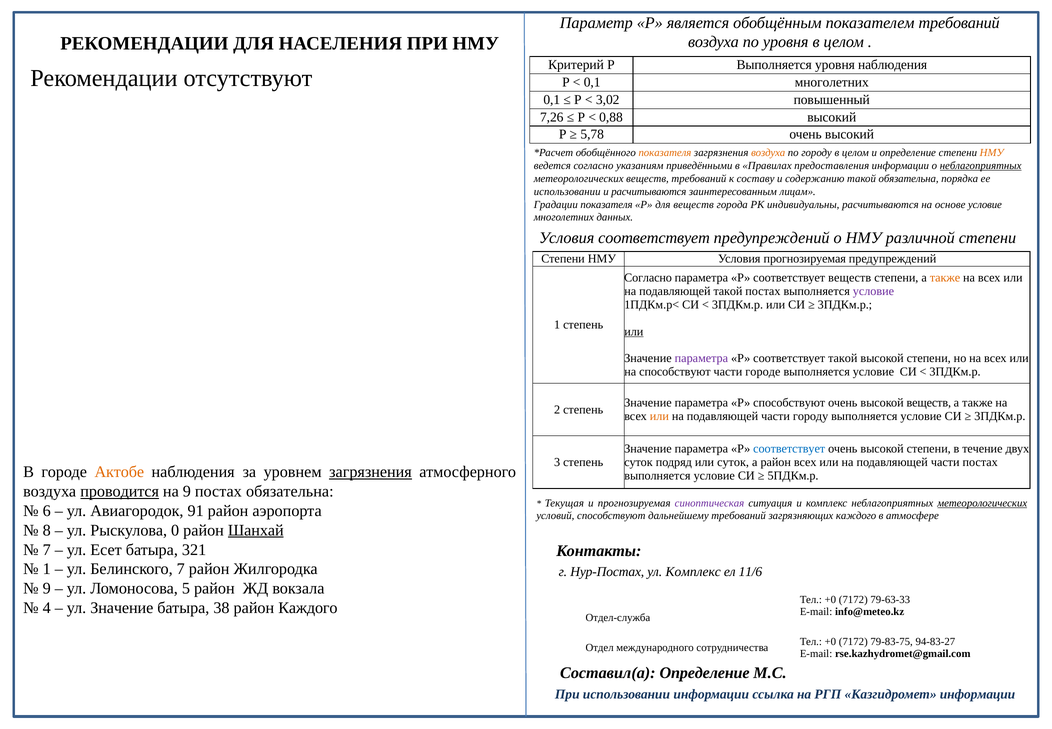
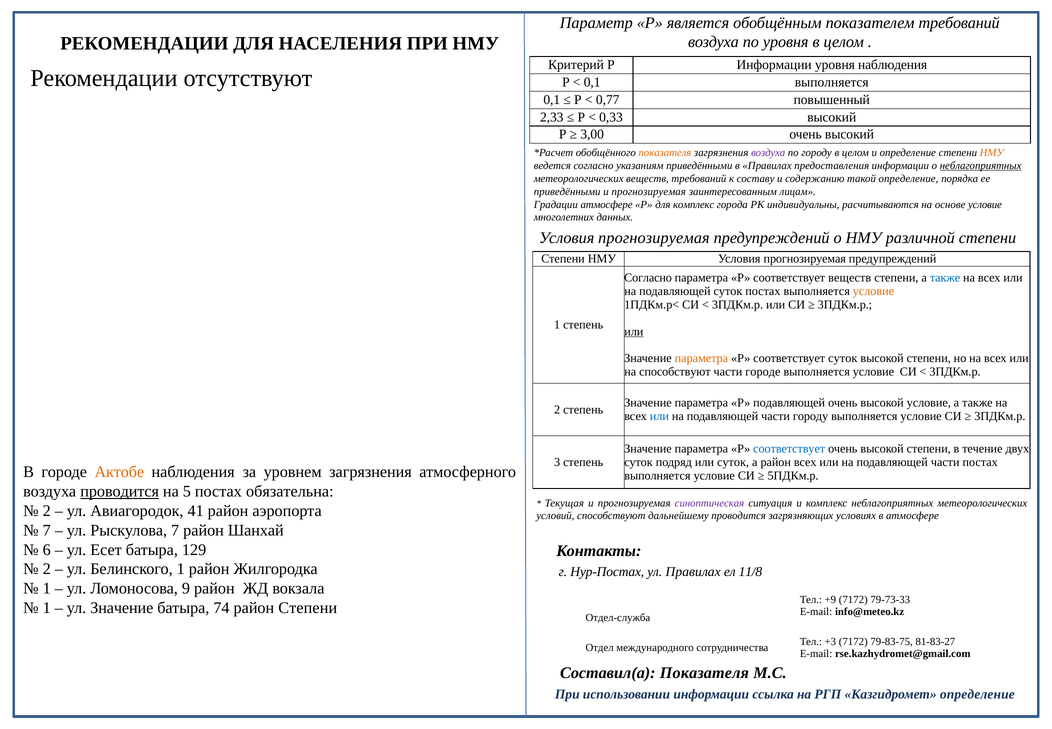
Р Выполняется: Выполняется -> Информации
0,1 многолетних: многолетних -> выполняется
3,02: 3,02 -> 0,77
7,26: 7,26 -> 2,33
0,88: 0,88 -> 0,33
5,78: 5,78 -> 3,00
воздуха at (768, 153) colour: orange -> purple
такой обязательна: обязательна -> определение
использовании at (567, 191): использовании -> приведёнными
расчитываются at (649, 191): расчитываются -> прогнозируемая
Градации показателя: показателя -> атмосфере
для веществ: веществ -> комплекс
соответствует at (654, 237): соответствует -> прогнозируемая
также at (945, 277) colour: orange -> blue
подавляющей такой: такой -> суток
условие at (873, 291) colour: purple -> orange
параметра at (701, 358) colour: purple -> orange
соответствует такой: такой -> суток
Р способствуют: способствуют -> подавляющей
высокой веществ: веществ -> условие
или at (659, 416) colour: orange -> blue
загрязнения at (371, 471) underline: present -> none
на 9: 9 -> 5
метеорологических at (982, 503) underline: present -> none
6 at (47, 510): 6 -> 2
91: 91 -> 41
дальнейшему требований: требований -> проводится
загрязняющих каждого: каждого -> условиях
8 at (47, 530): 8 -> 7
Рыскулова 0: 0 -> 7
Шанхай underline: present -> none
7 at (47, 549): 7 -> 6
321: 321 -> 129
1 at (47, 569): 1 -> 2
Белинского 7: 7 -> 1
ул Комплекс: Комплекс -> Правилах
11/6: 11/6 -> 11/8
9 at (47, 588): 9 -> 1
5: 5 -> 9
+0 at (830, 599): +0 -> +9
79-63-33: 79-63-33 -> 79-73-33
4 at (47, 607): 4 -> 1
38: 38 -> 74
район Каждого: Каждого -> Степени
+0 at (830, 641): +0 -> +3
94-83-27: 94-83-27 -> 81-83-27
Составил(а Определение: Определение -> Показателя
Казгидромет информации: информации -> определение
